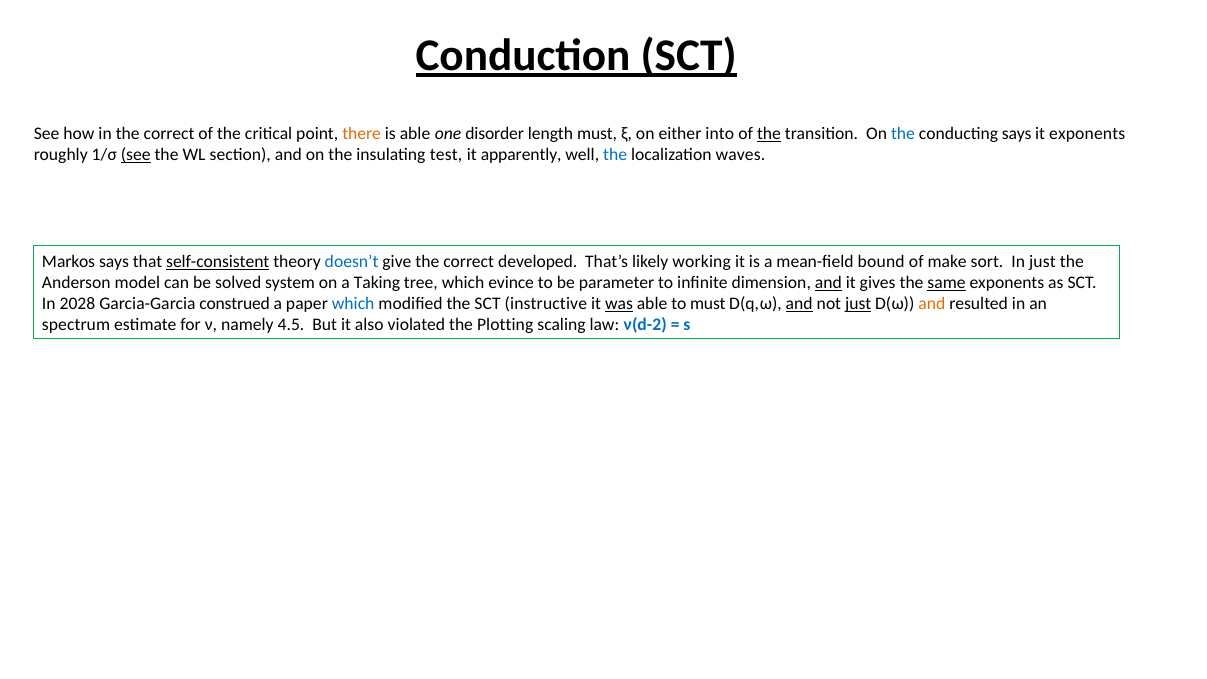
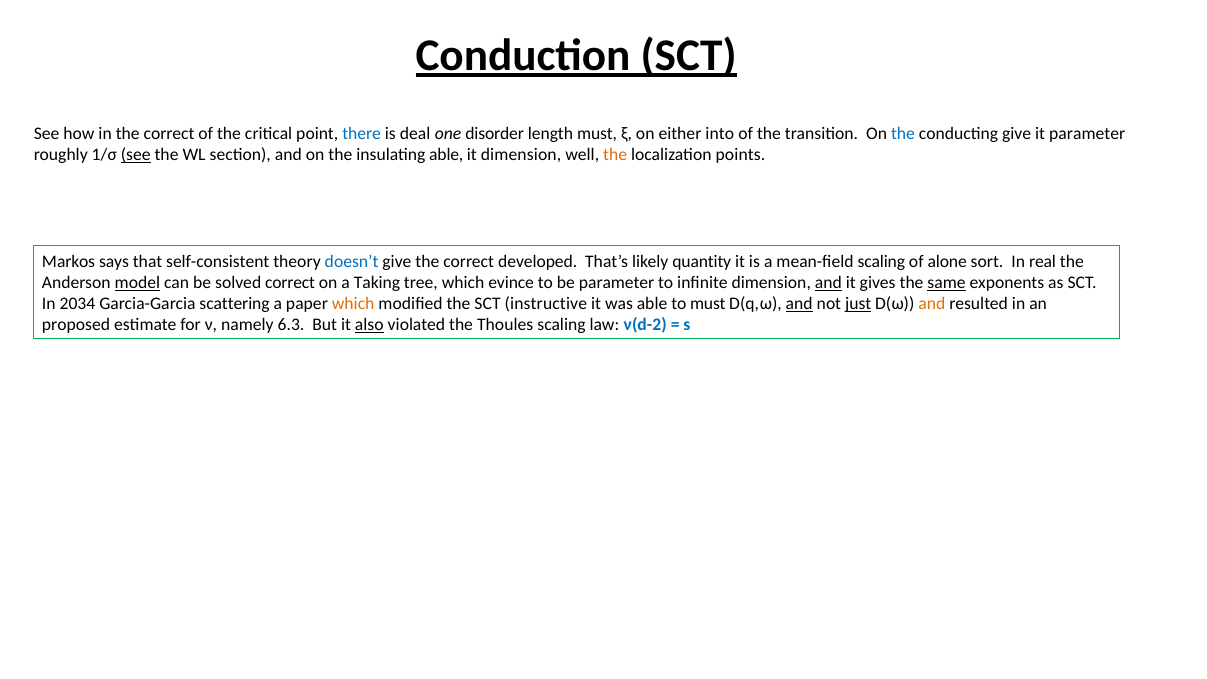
there colour: orange -> blue
is able: able -> deal
the at (769, 134) underline: present -> none
conducting says: says -> give
it exponents: exponents -> parameter
insulating test: test -> able
it apparently: apparently -> dimension
the at (615, 155) colour: blue -> orange
waves: waves -> points
self-consistent underline: present -> none
working: working -> quantity
mean-field bound: bound -> scaling
make: make -> alone
In just: just -> real
model underline: none -> present
solved system: system -> correct
2028: 2028 -> 2034
construed: construed -> scattering
which at (353, 304) colour: blue -> orange
was underline: present -> none
spectrum: spectrum -> proposed
4.5: 4.5 -> 6.3
also underline: none -> present
Plotting: Plotting -> Thoules
